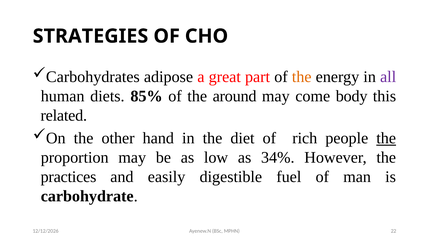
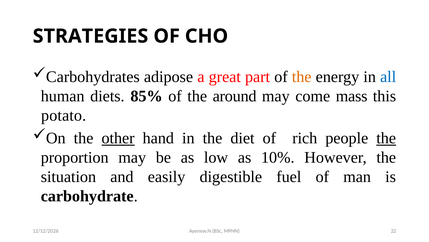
all colour: purple -> blue
body: body -> mass
related: related -> potato
other underline: none -> present
34%: 34% -> 10%
practices: practices -> situation
